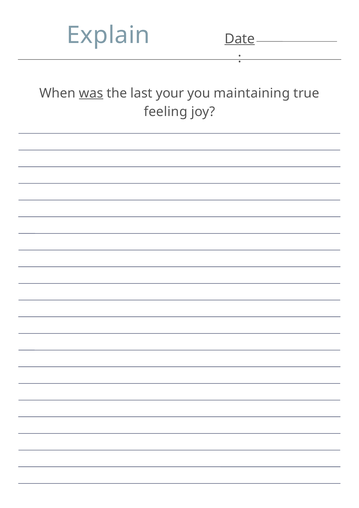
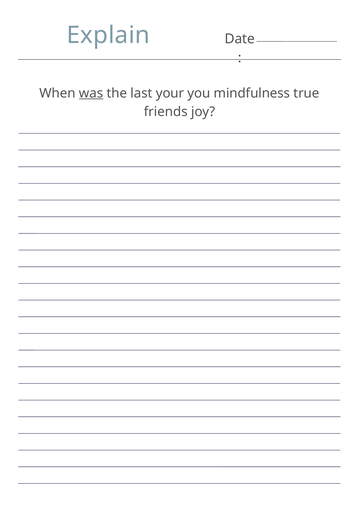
Date underline: present -> none
maintaining: maintaining -> mindfulness
feeling: feeling -> friends
